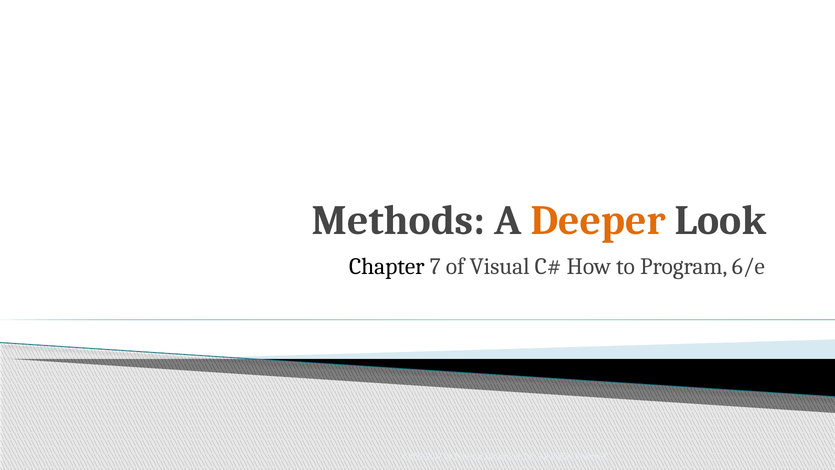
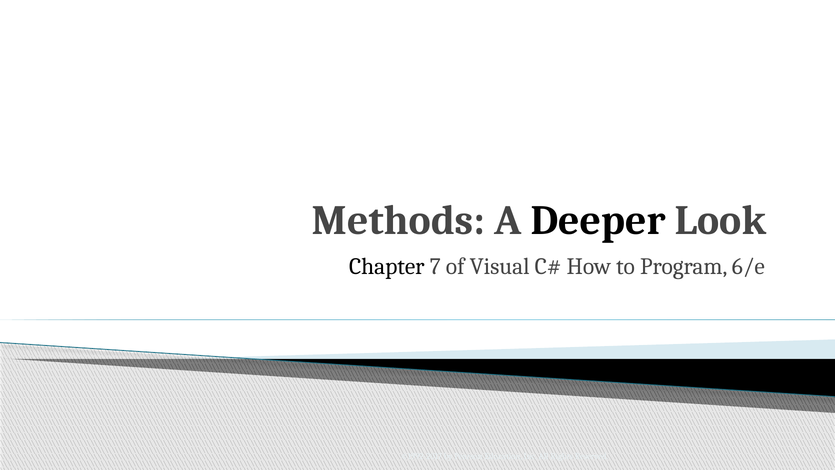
Deeper colour: orange -> black
